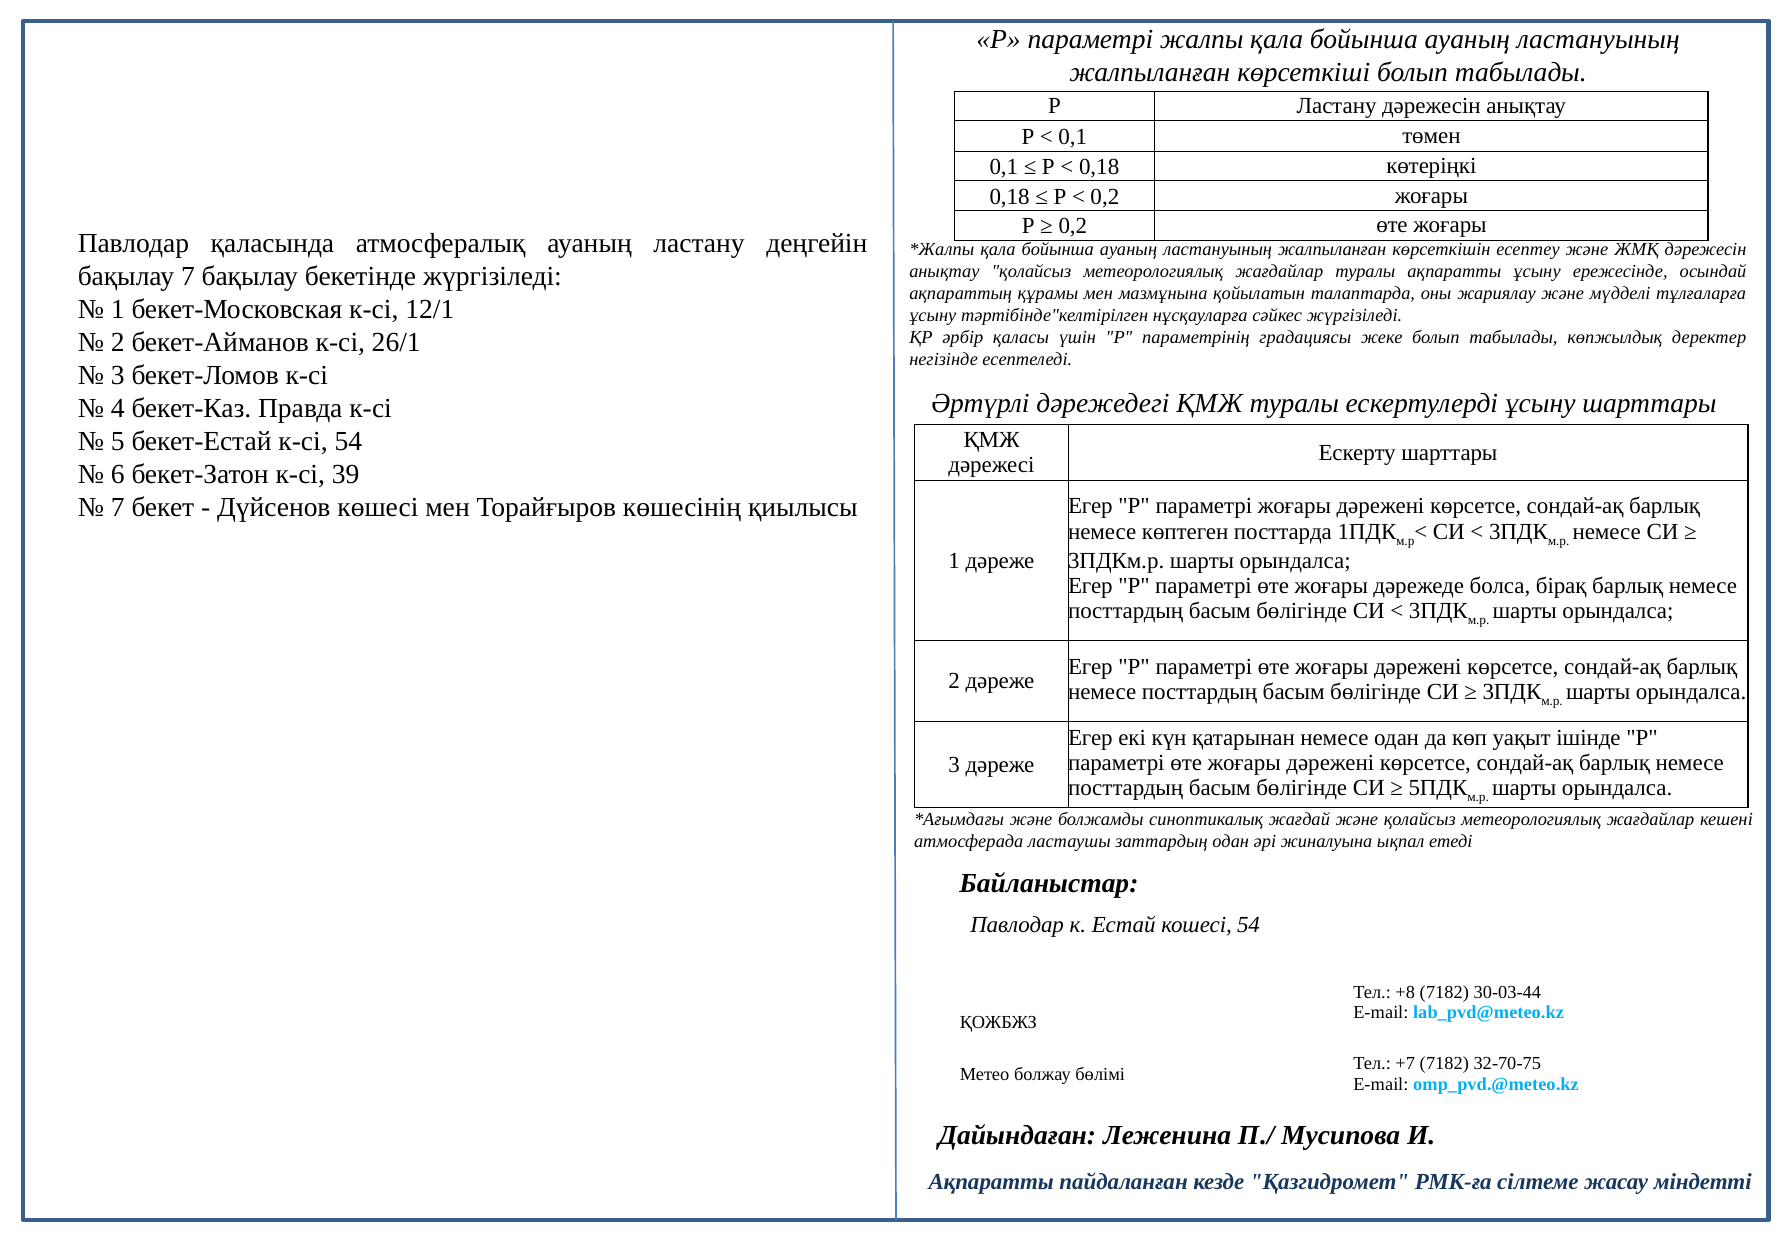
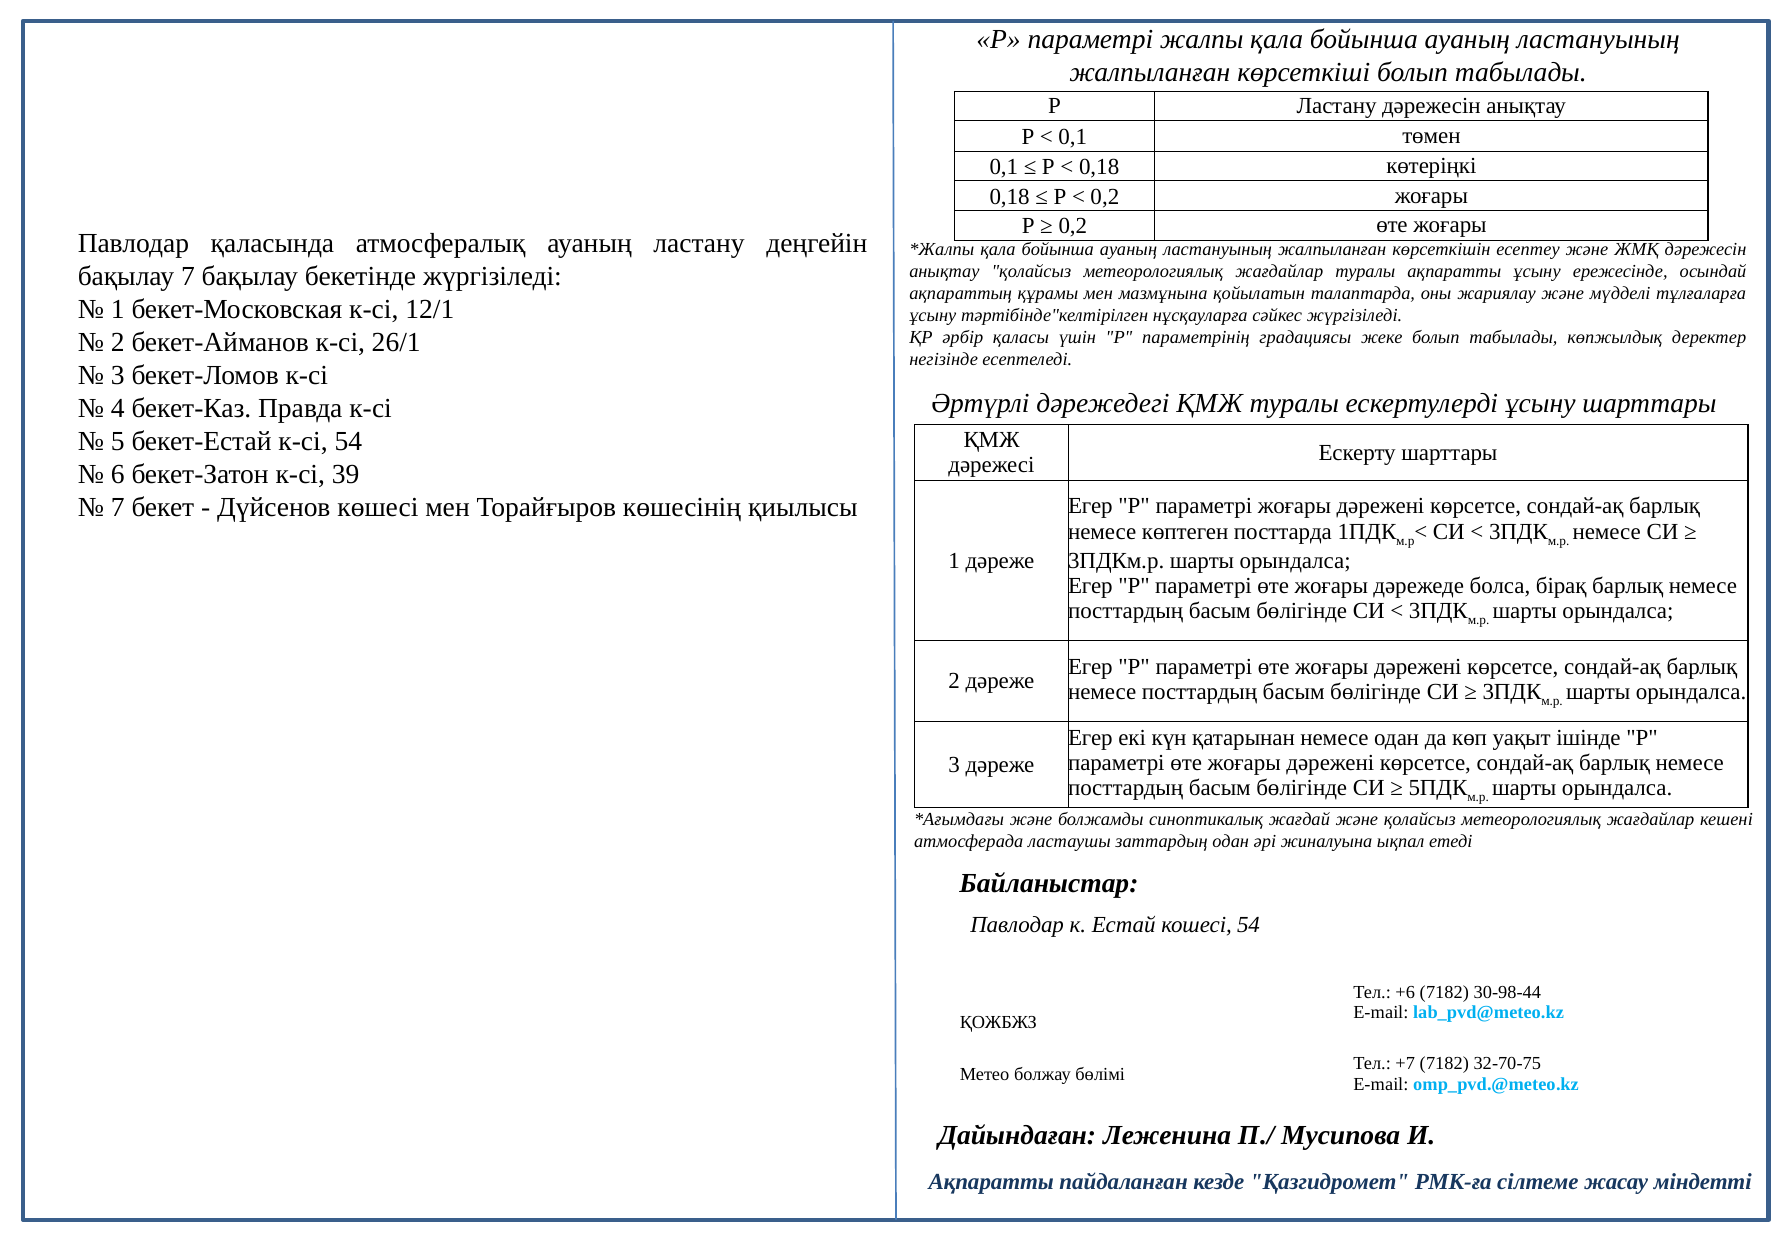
+8: +8 -> +6
30-03-44: 30-03-44 -> 30-98-44
